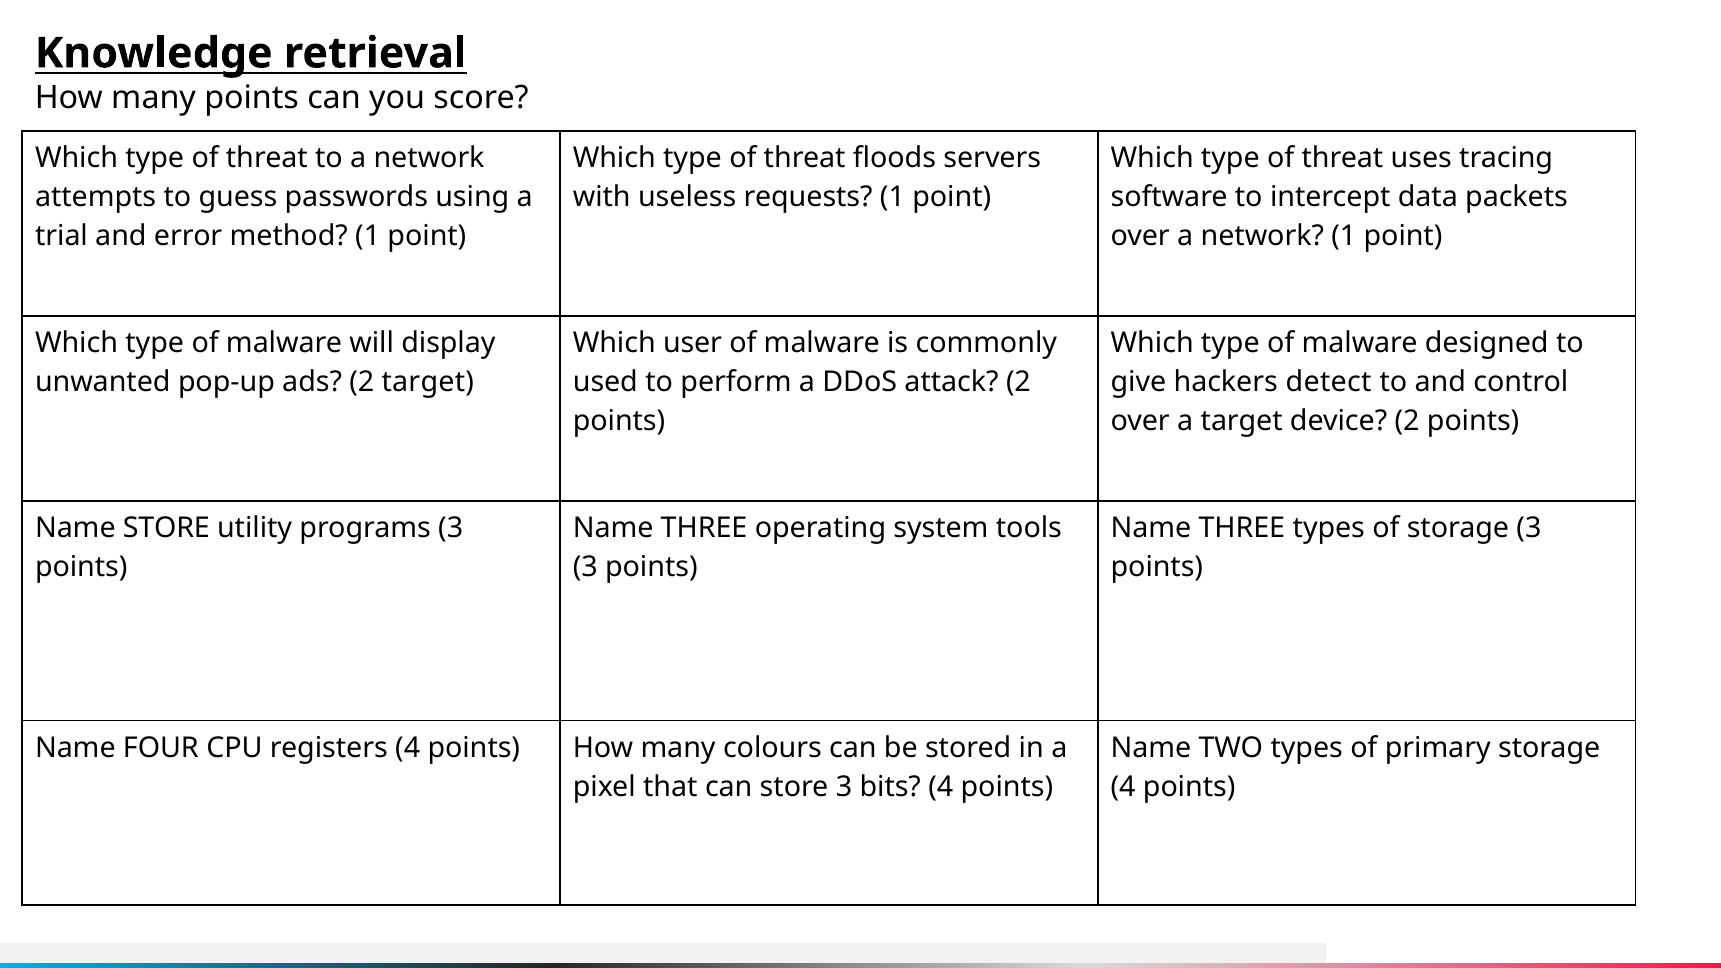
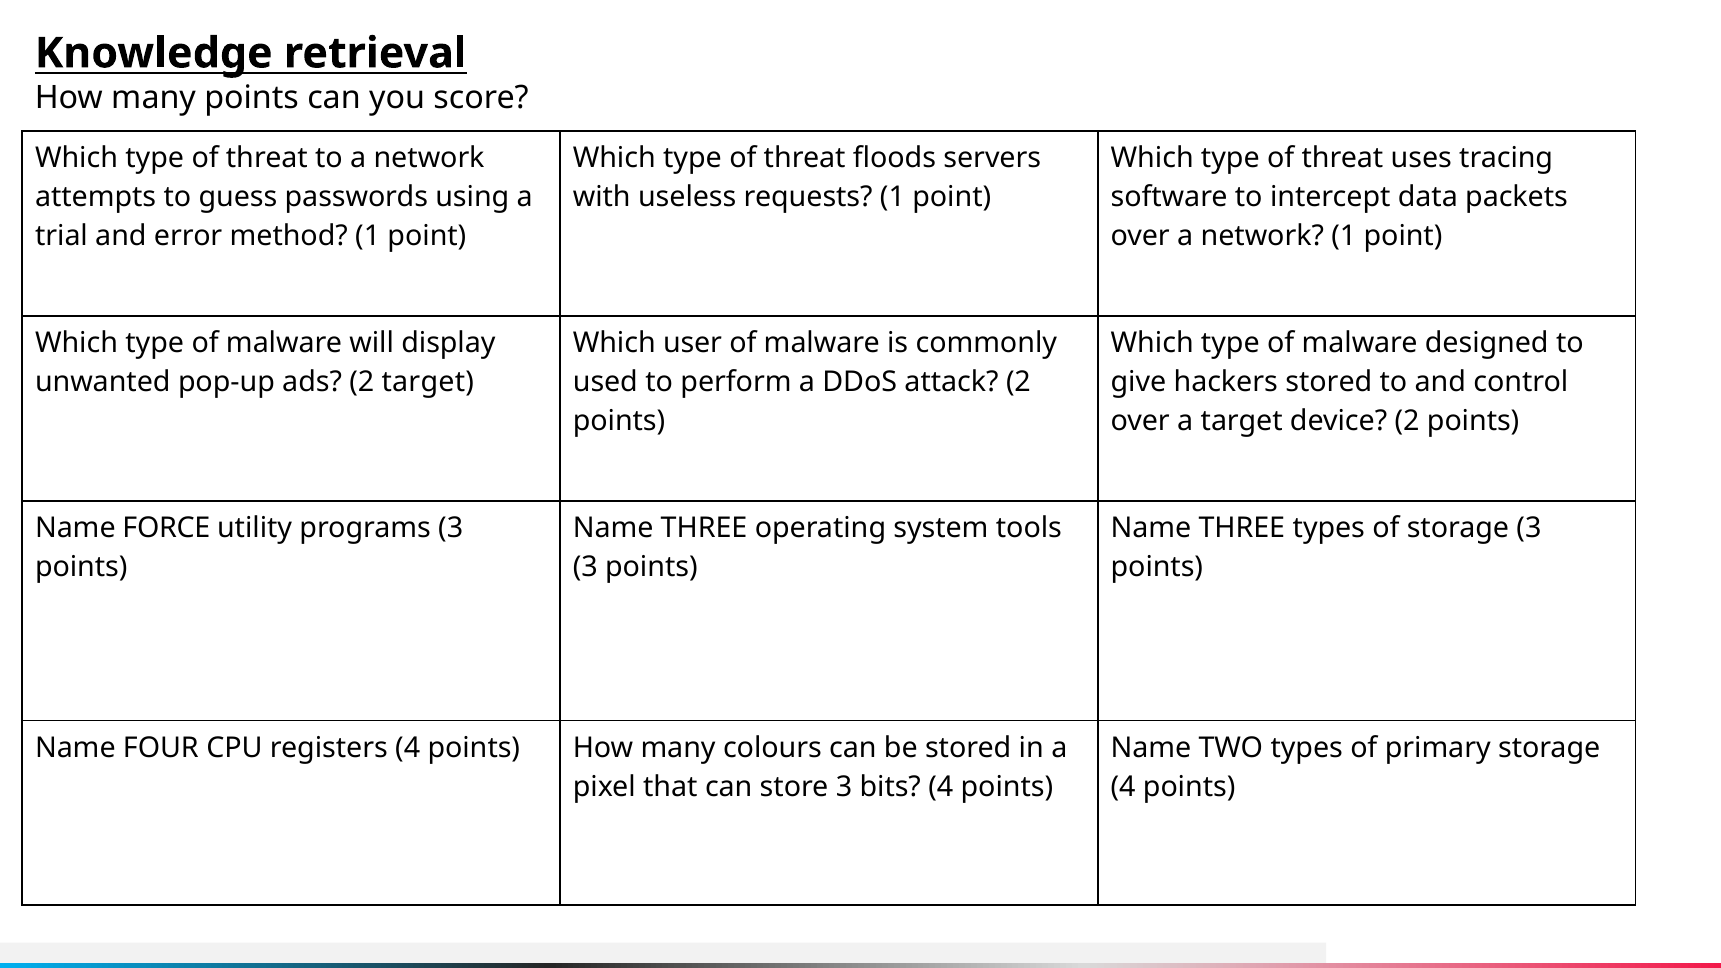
hackers detect: detect -> stored
Name STORE: STORE -> FORCE
